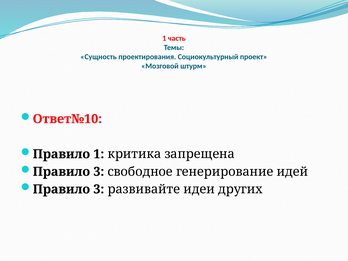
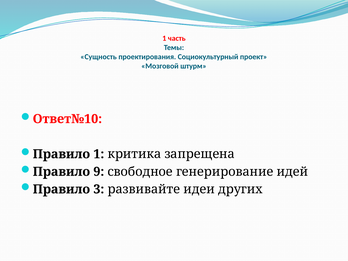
3 at (99, 172): 3 -> 9
